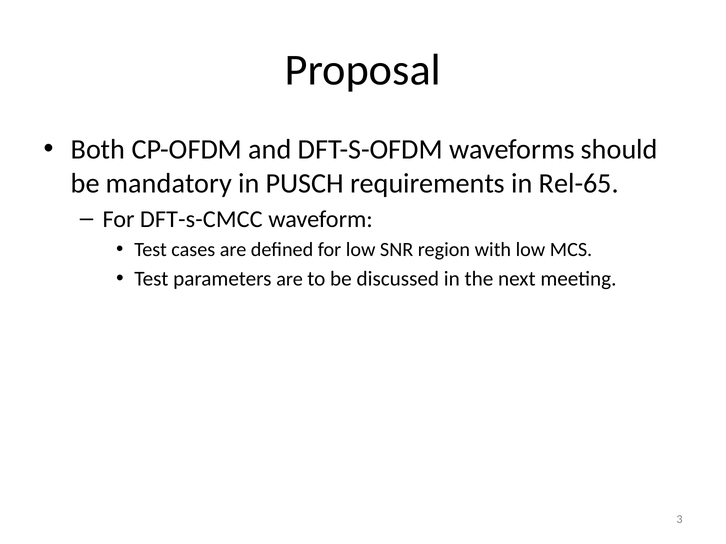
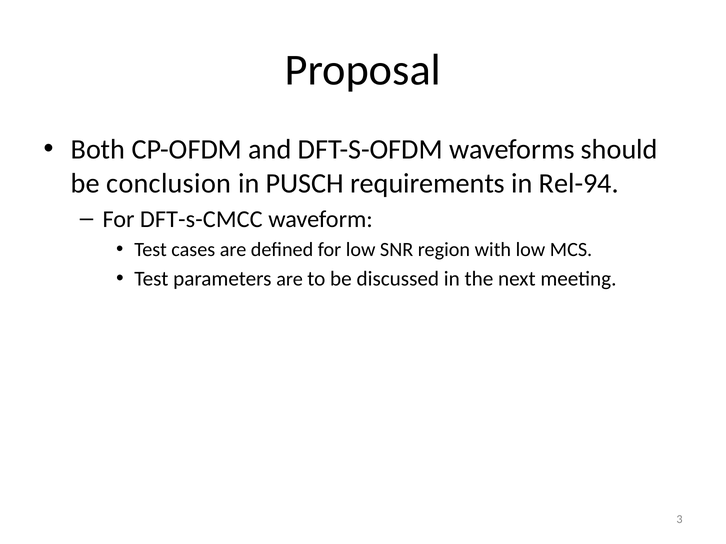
mandatory: mandatory -> conclusion
Rel-65: Rel-65 -> Rel-94
